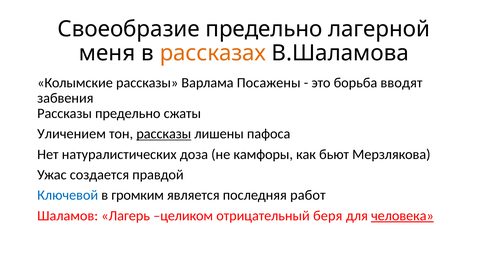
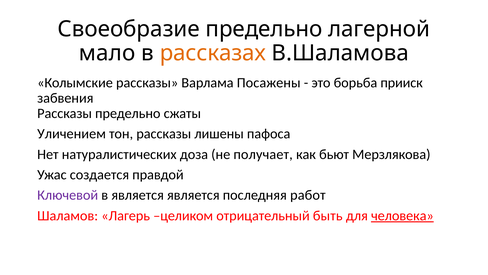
меня: меня -> мало
вводят: вводят -> прииск
рассказы at (164, 134) underline: present -> none
камфоры: камфоры -> получает
Ключевой colour: blue -> purple
в громким: громким -> является
беря: беря -> быть
